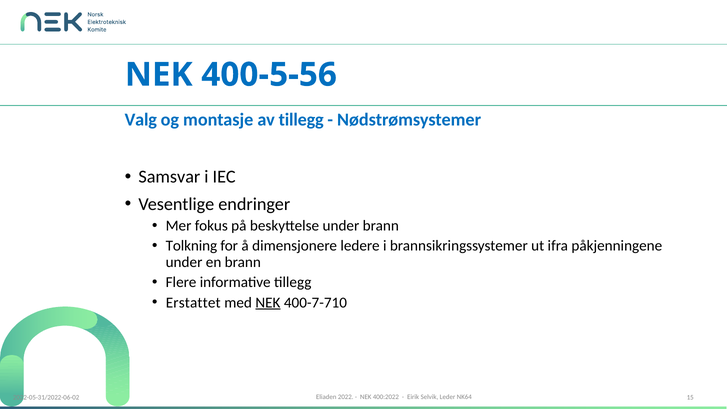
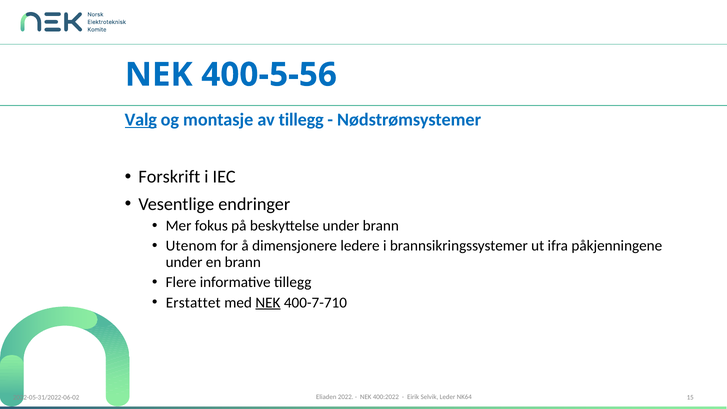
Valg underline: none -> present
Samsvar: Samsvar -> Forskrift
Tolkning: Tolkning -> Utenom
